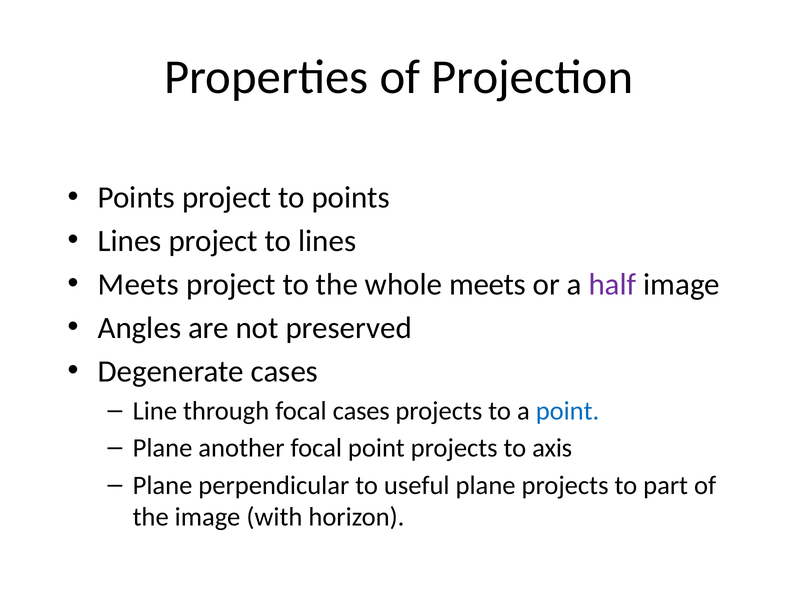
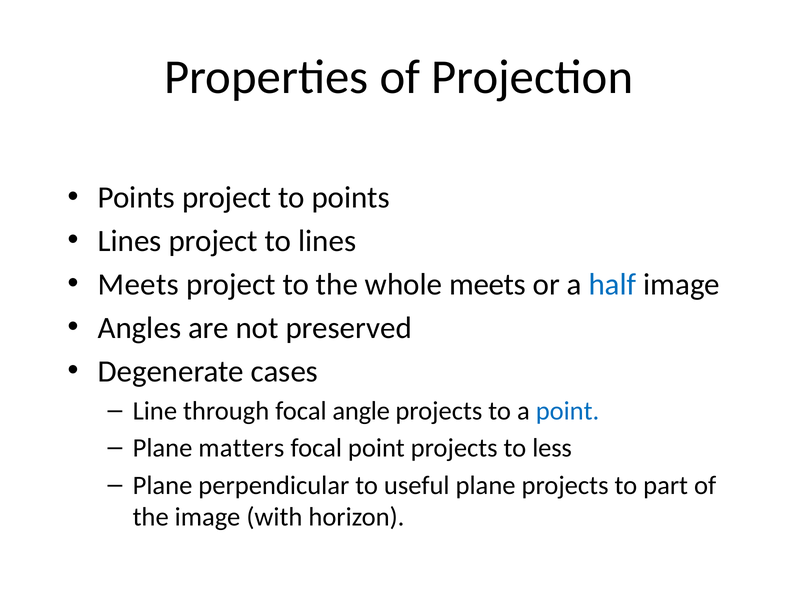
half colour: purple -> blue
focal cases: cases -> angle
another: another -> matters
axis: axis -> less
